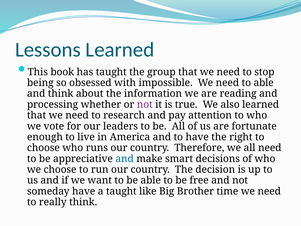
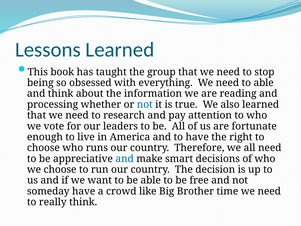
impossible: impossible -> everything
not at (145, 104) colour: purple -> blue
a taught: taught -> crowd
